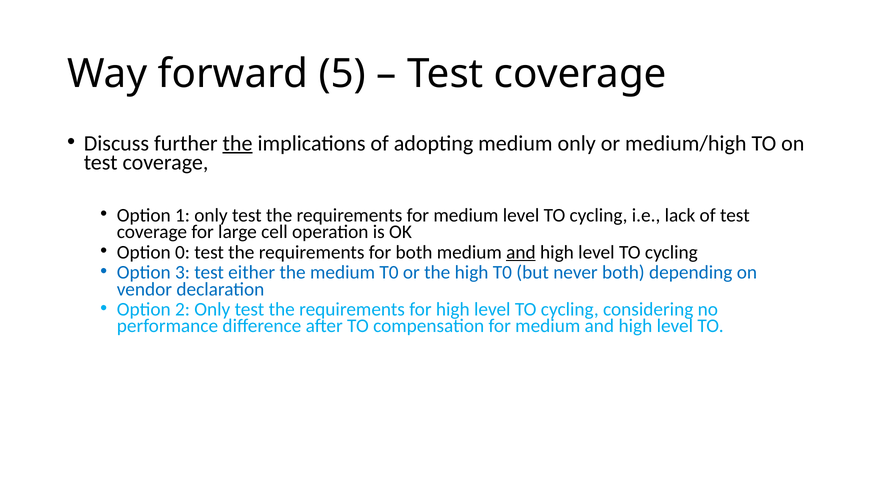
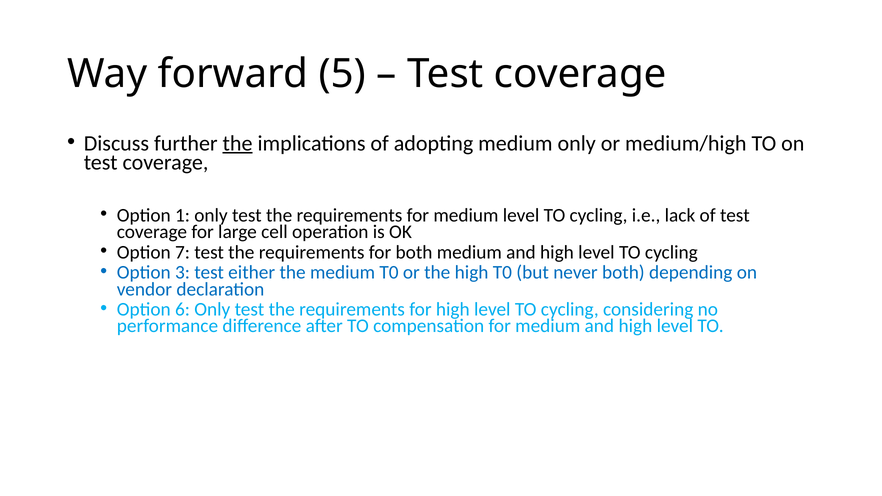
0: 0 -> 7
and at (521, 252) underline: present -> none
2: 2 -> 6
